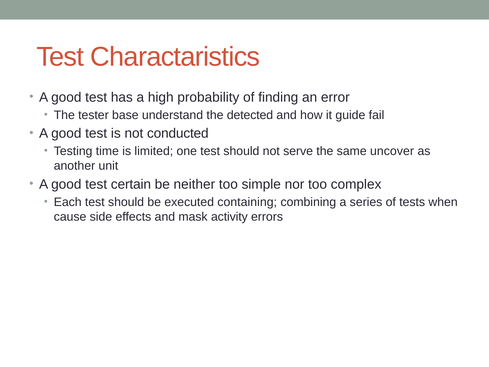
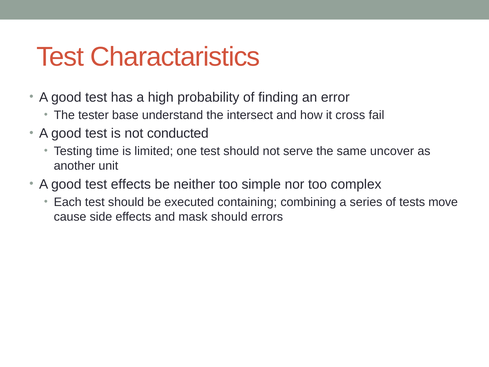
detected: detected -> intersect
guide: guide -> cross
test certain: certain -> effects
when: when -> move
mask activity: activity -> should
